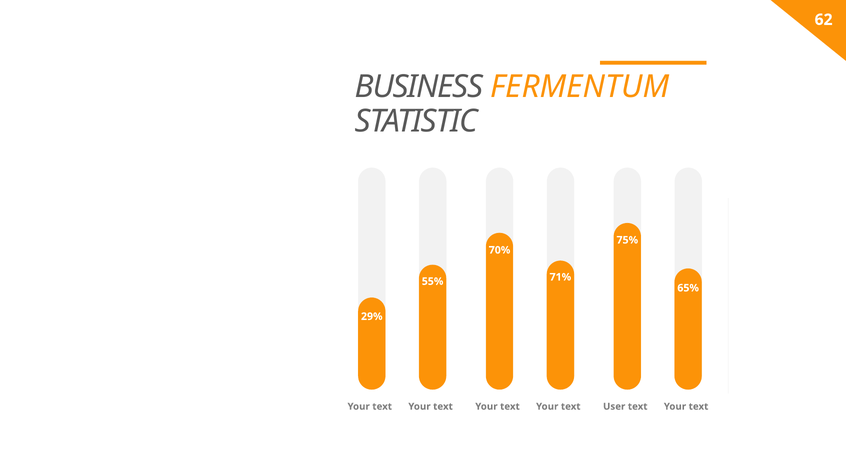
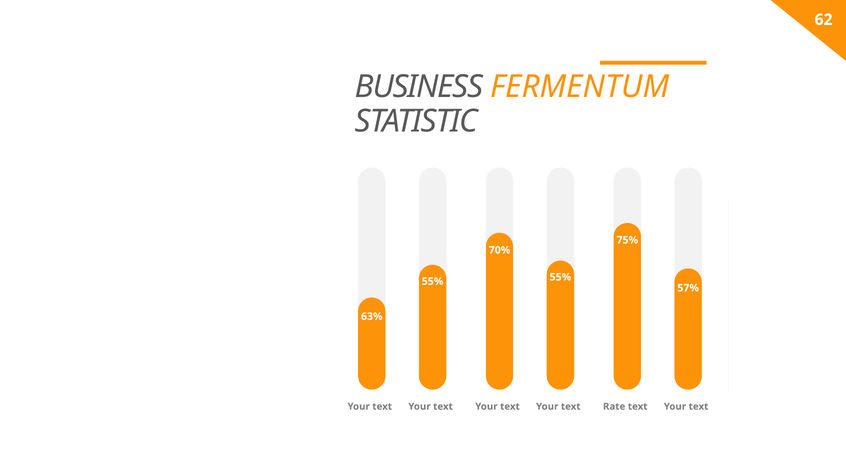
71% at (560, 277): 71% -> 55%
65%: 65% -> 57%
29%: 29% -> 63%
User: User -> Rate
